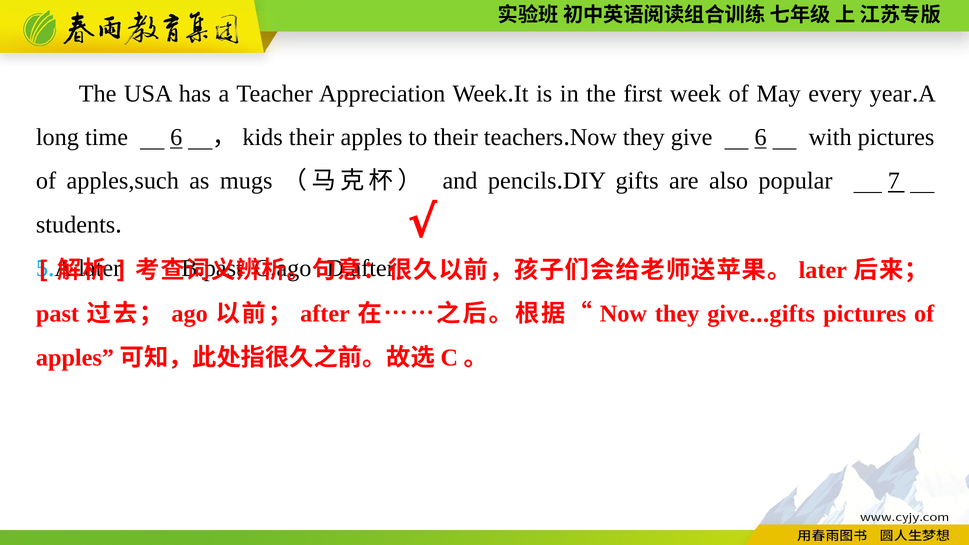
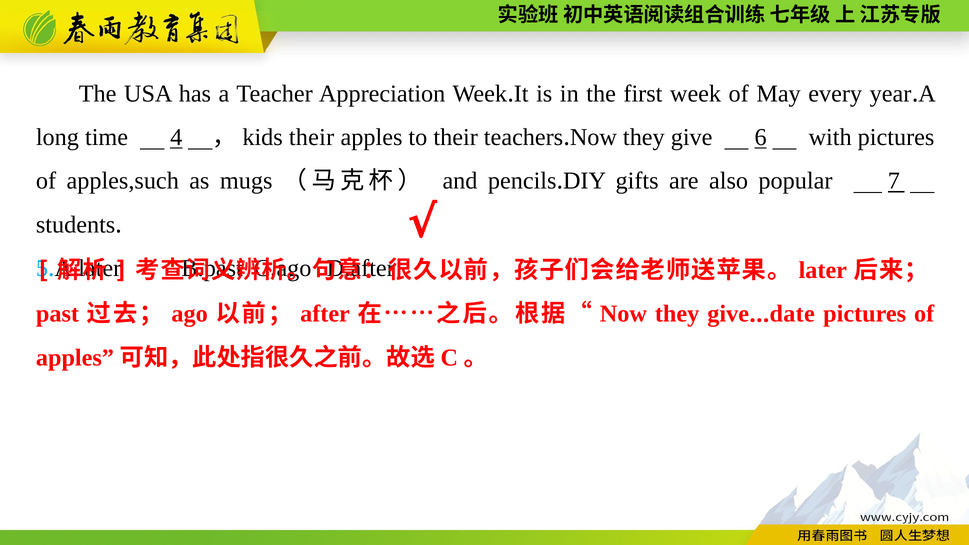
time 6: 6 -> 4
gifts at (792, 314): gifts -> date
